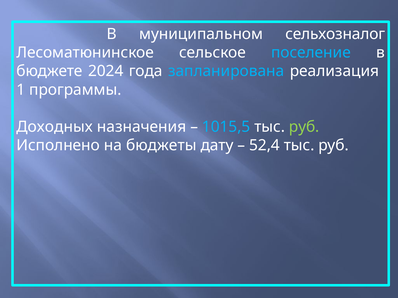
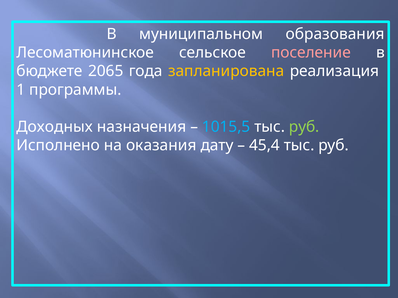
сельхозналог: сельхозналог -> образования
поселение colour: light blue -> pink
2024: 2024 -> 2065
запланирована colour: light blue -> yellow
бюджеты: бюджеты -> оказания
52,4: 52,4 -> 45,4
